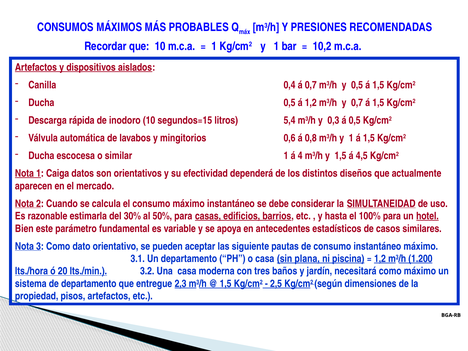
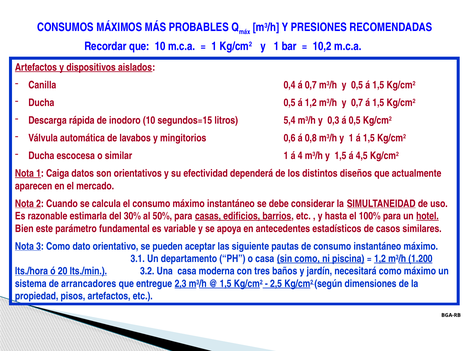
sin plana: plana -> como
de departamento: departamento -> arrancadores
